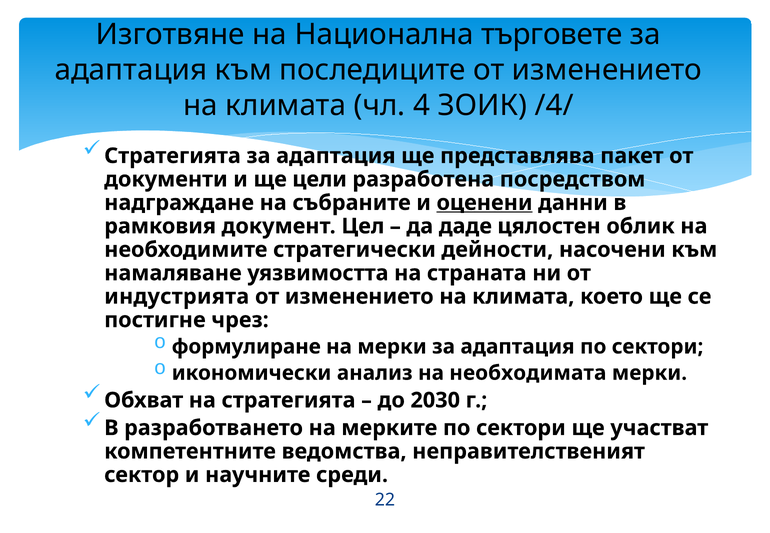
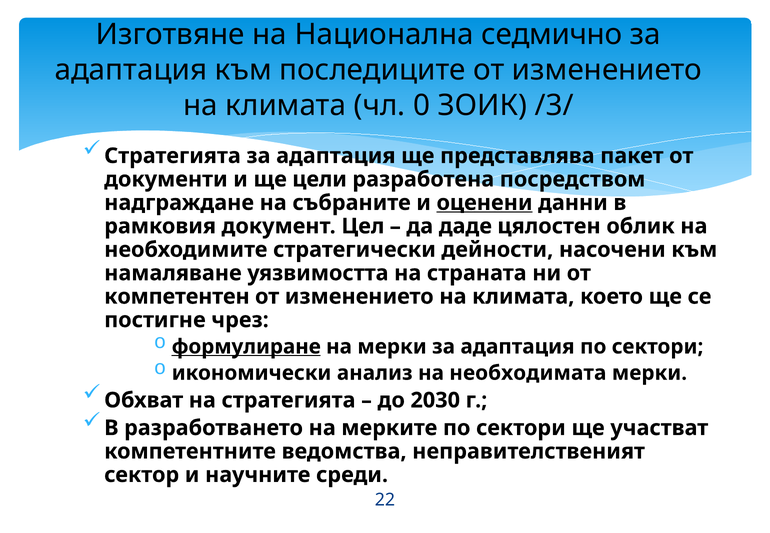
търговете: търговете -> седмично
4: 4 -> 0
/4/: /4/ -> /3/
индустрията: индустрията -> компетентен
формулиране underline: none -> present
